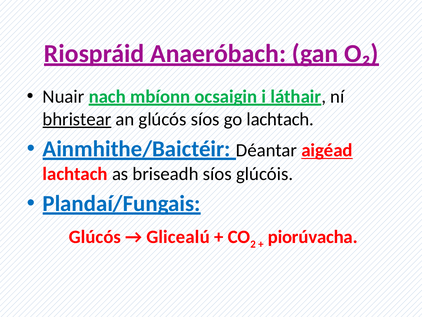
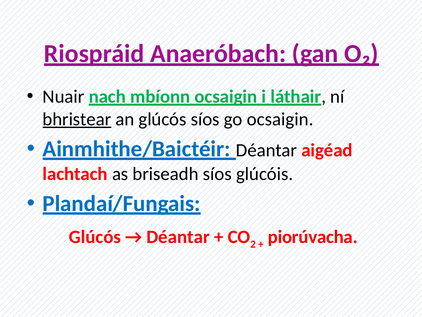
go lachtach: lachtach -> ocsaigin
aigéad underline: present -> none
Glicealú at (178, 237): Glicealú -> Déantar
